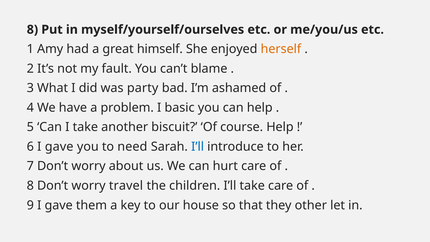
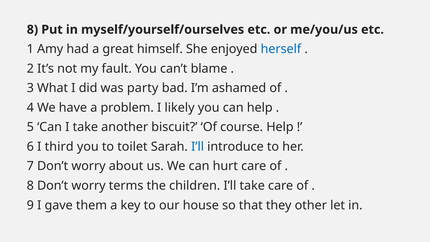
herself colour: orange -> blue
basic: basic -> likely
6 I gave: gave -> third
need: need -> toilet
travel: travel -> terms
